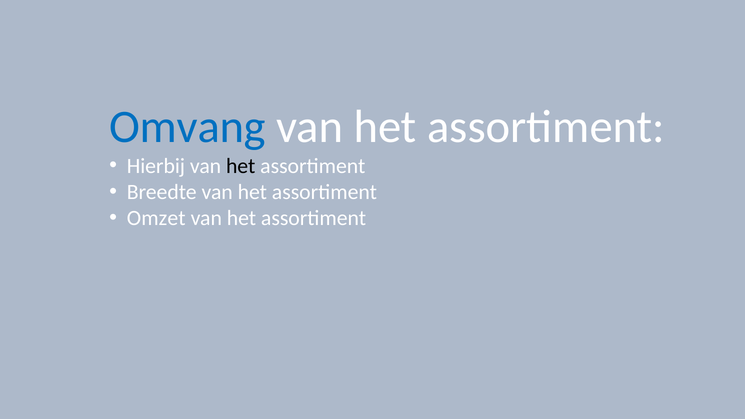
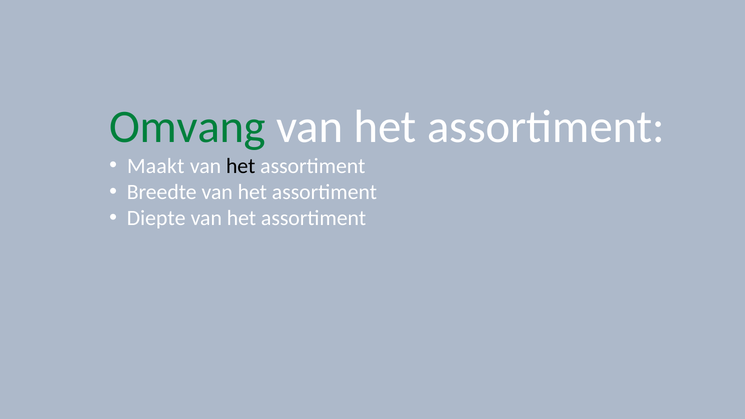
Omvang colour: blue -> green
Hierbij: Hierbij -> Maakt
Omzet: Omzet -> Diepte
